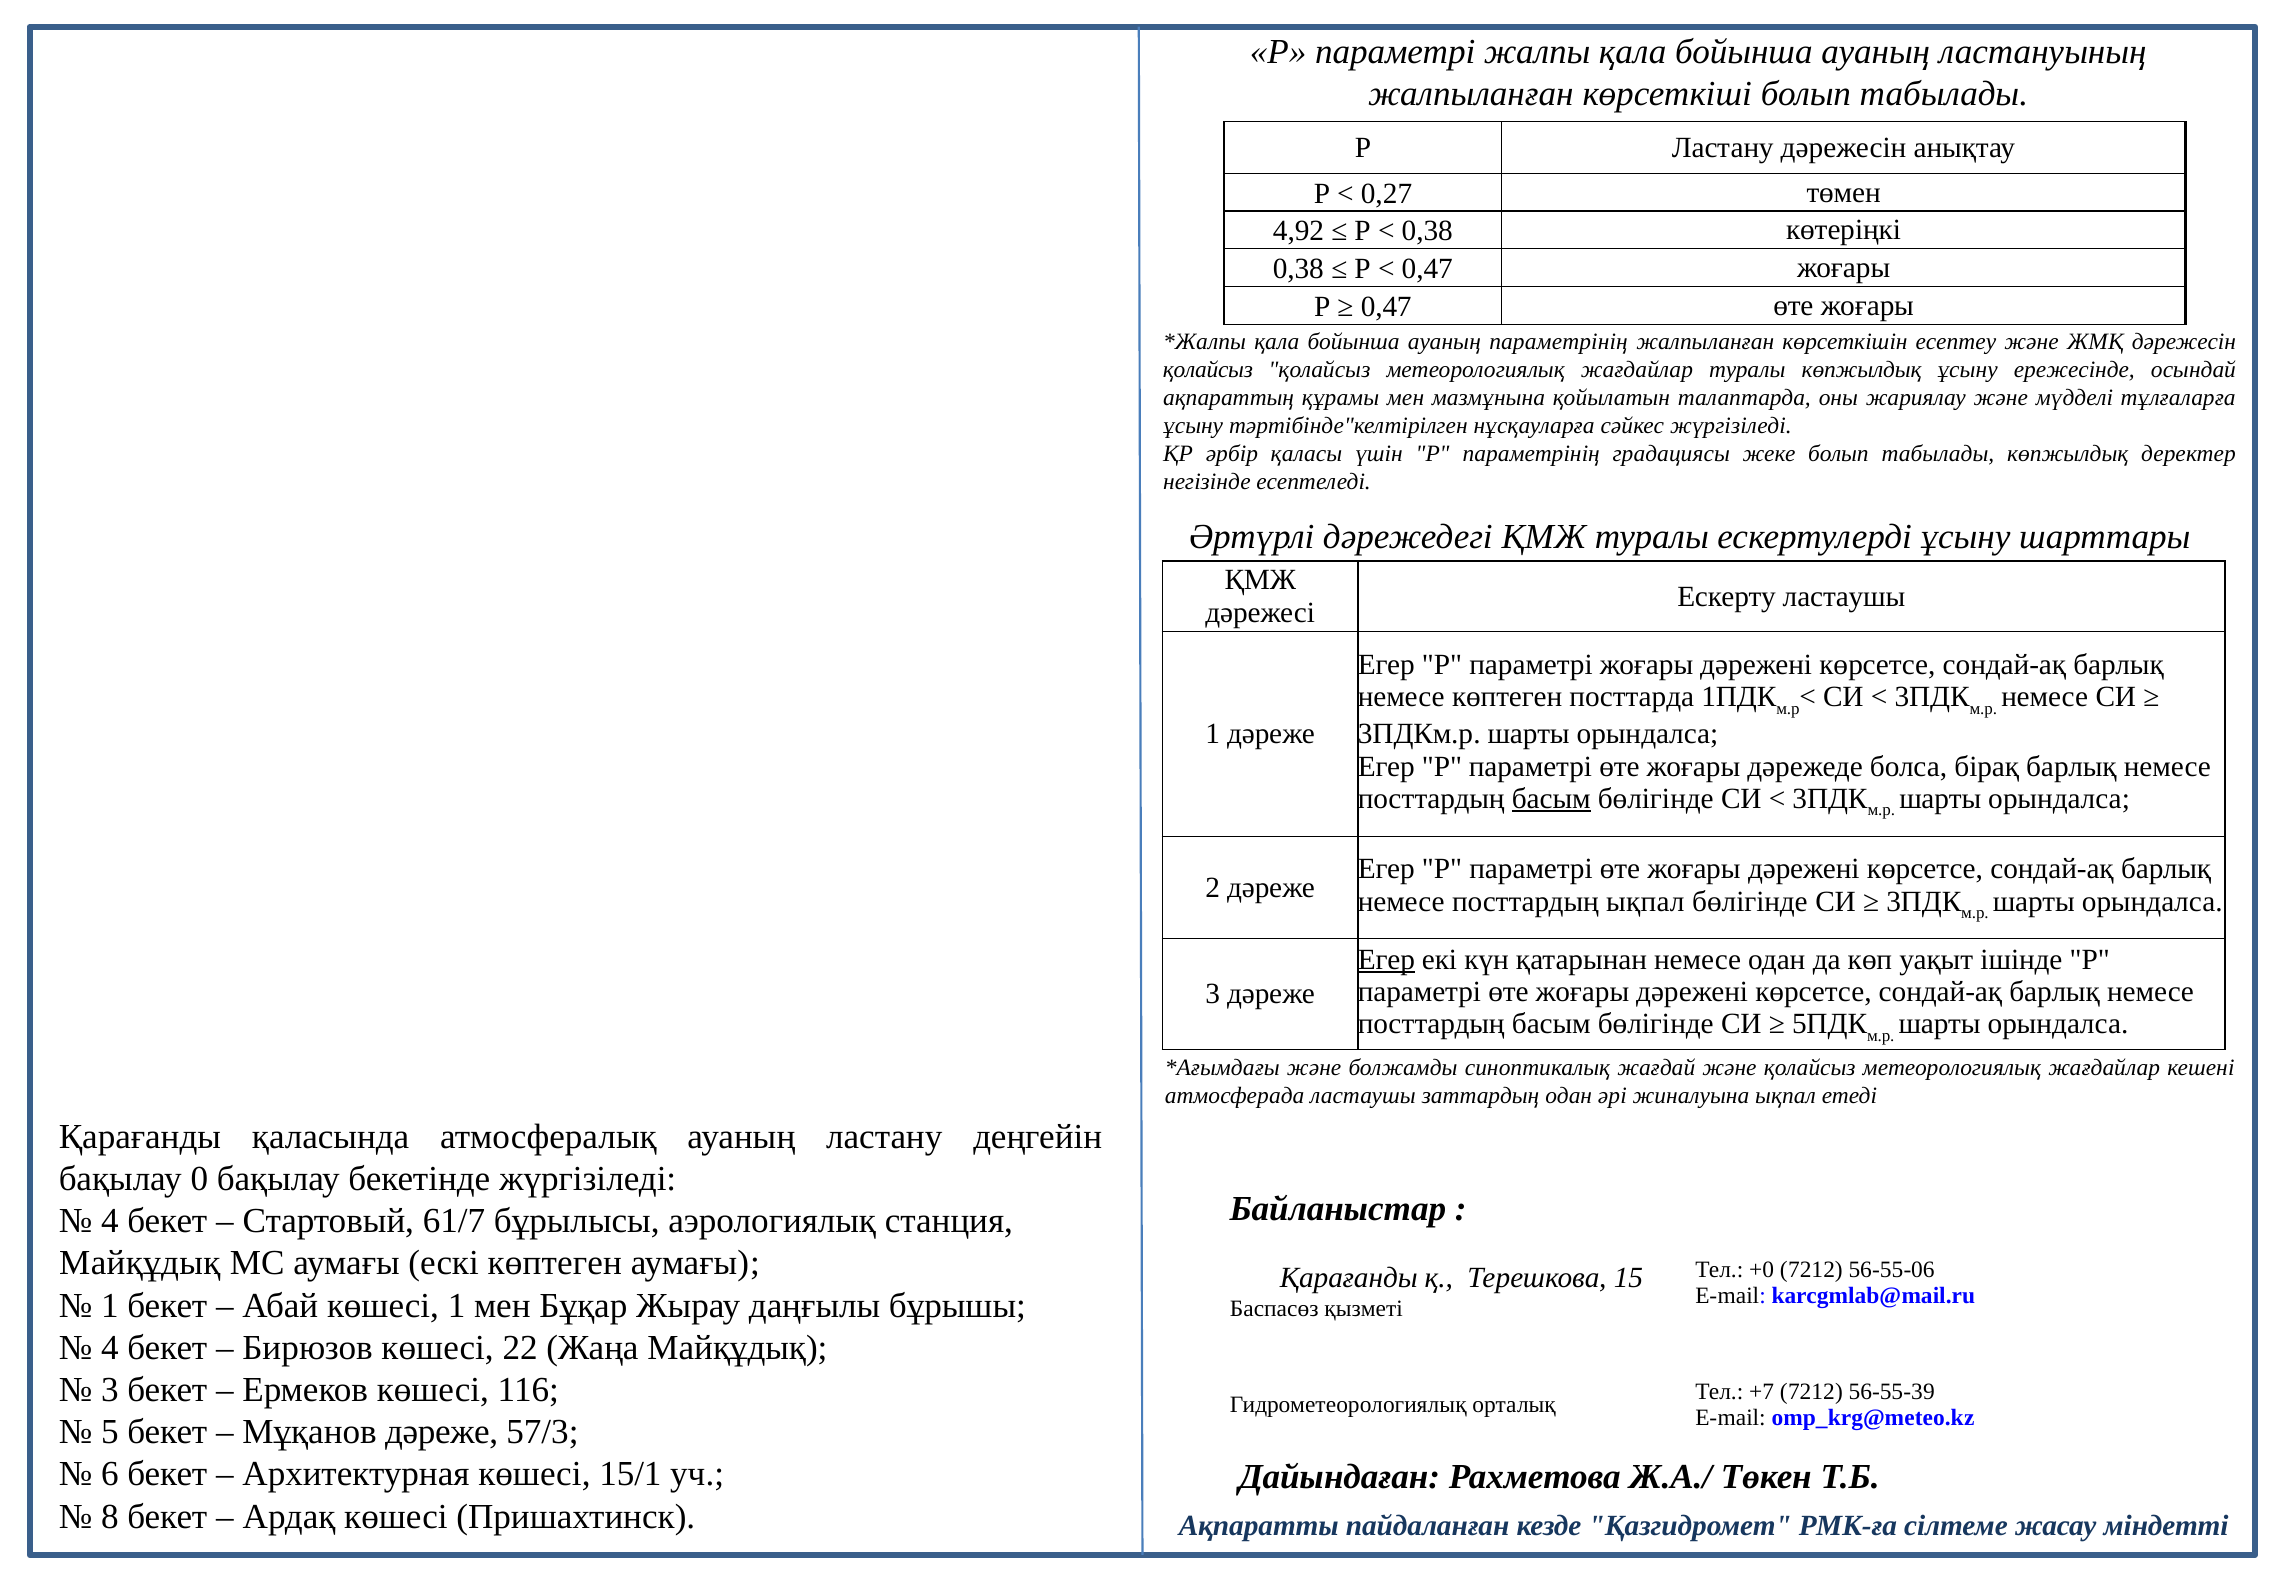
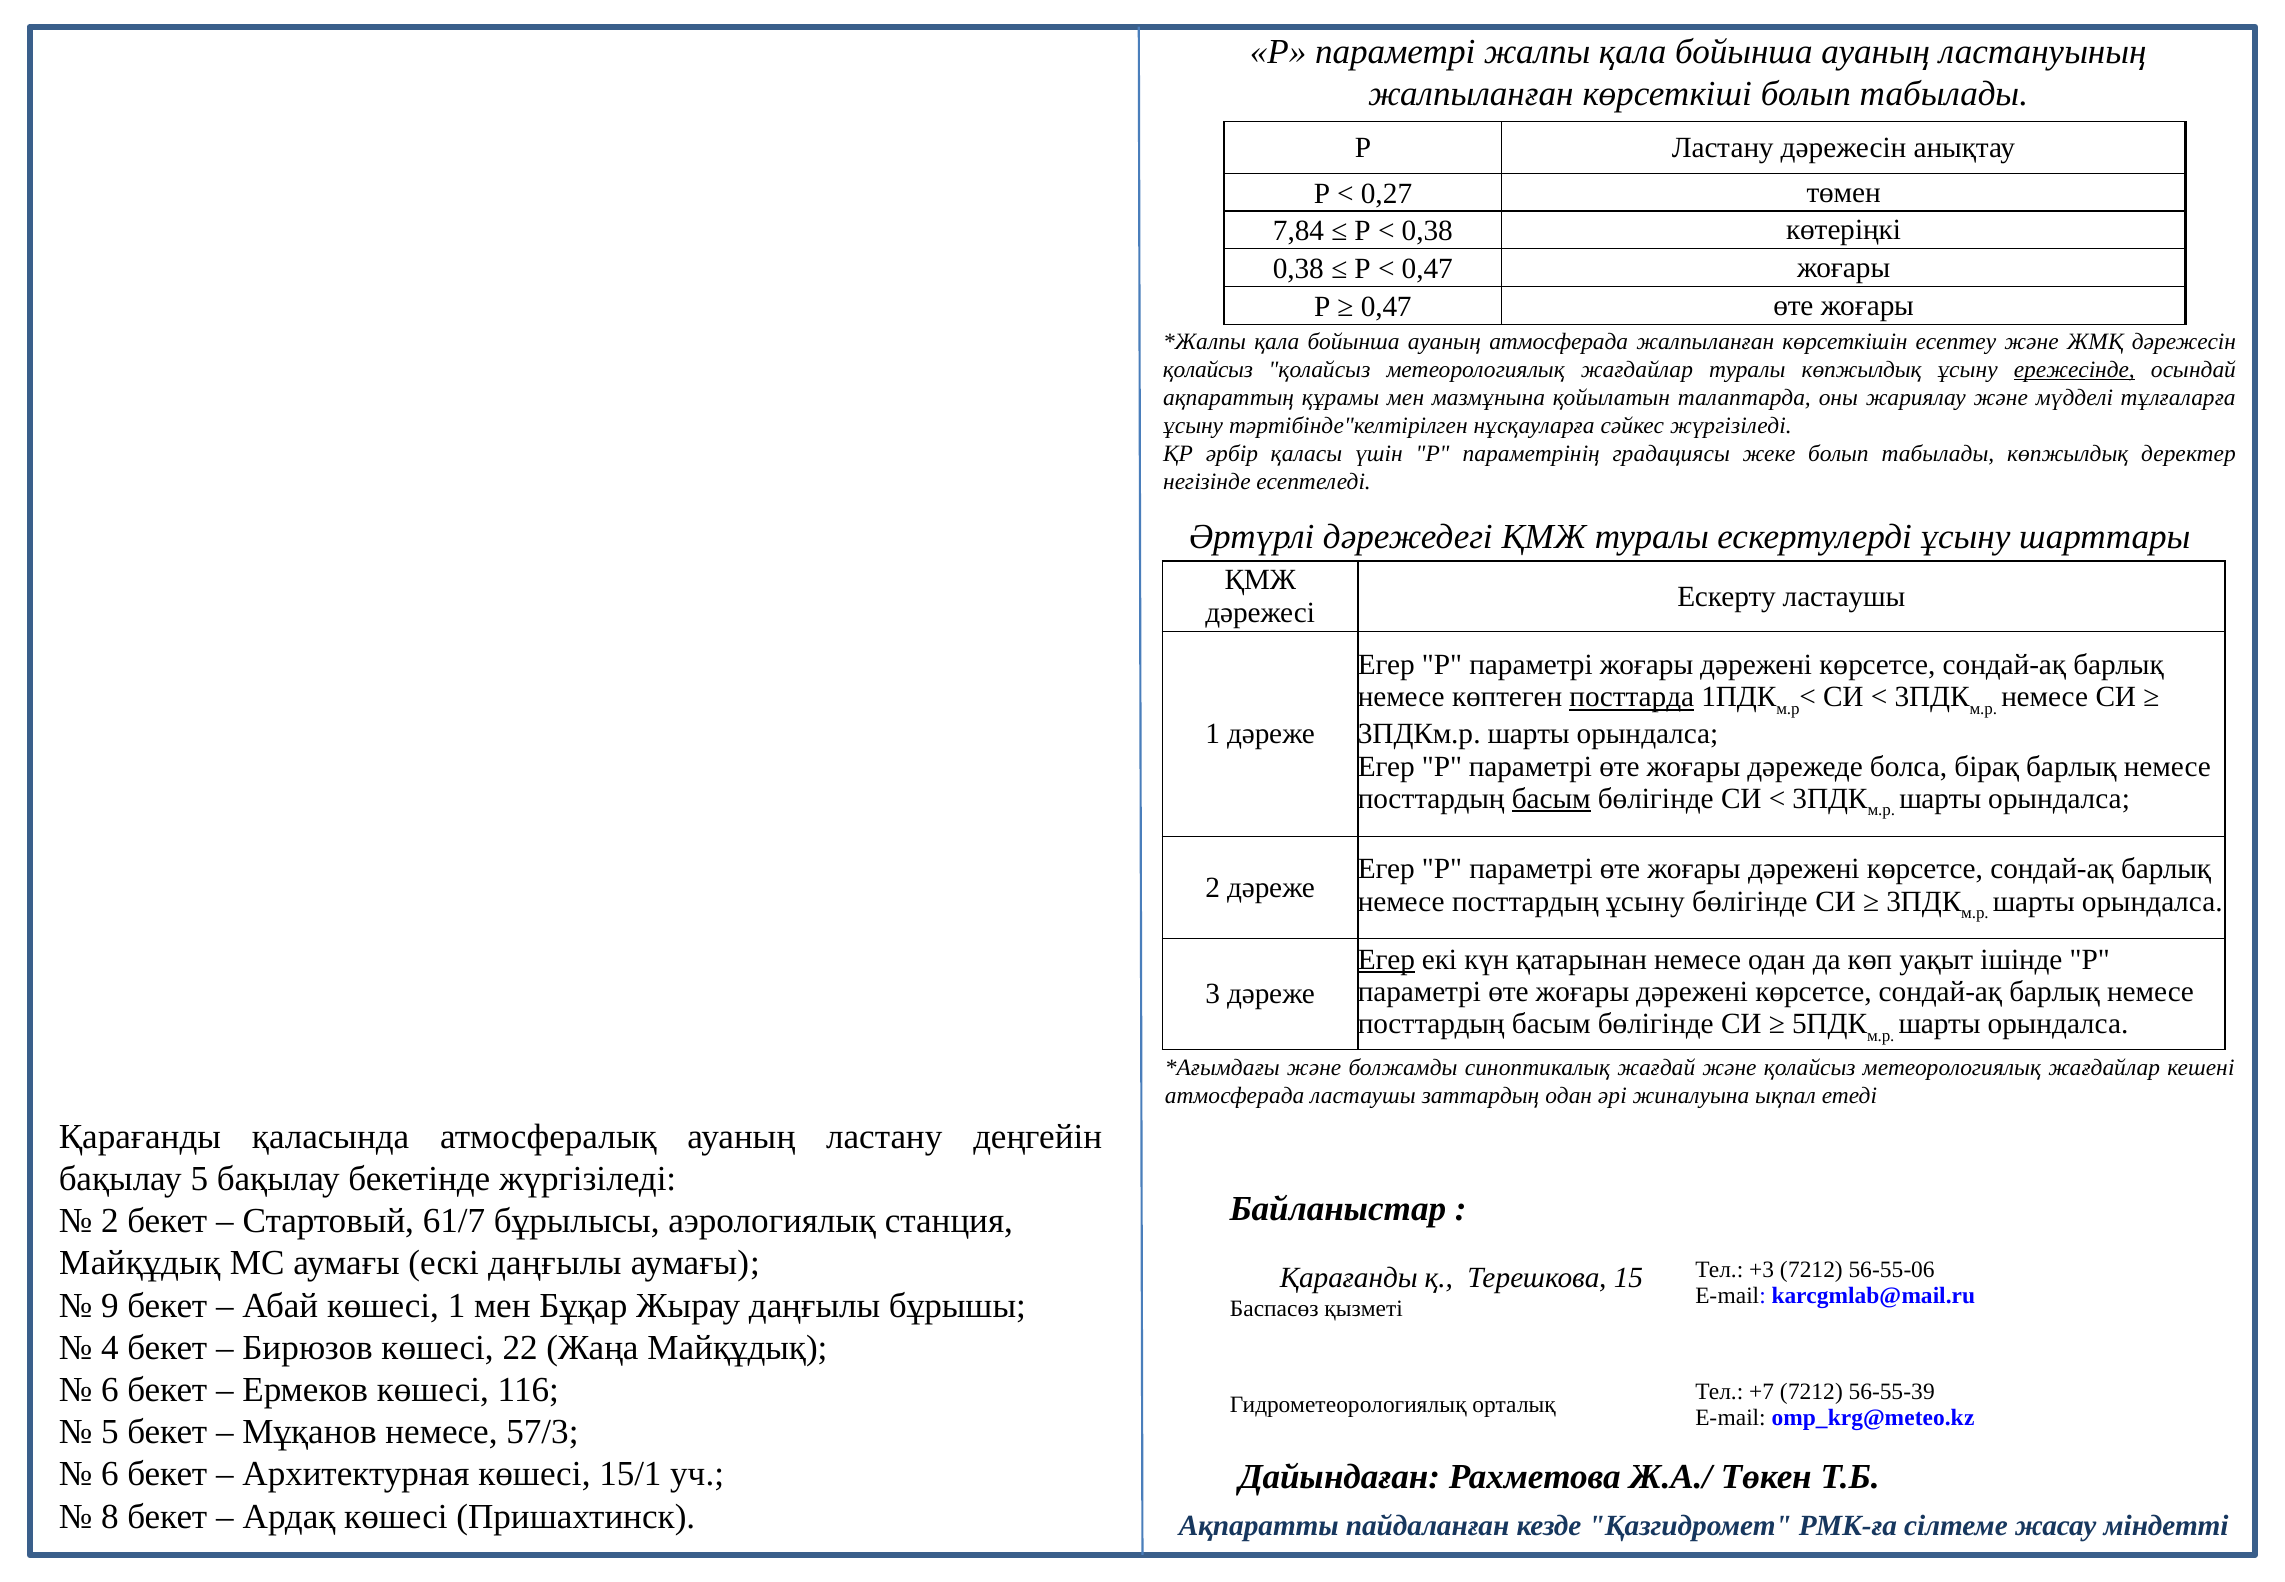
4,92: 4,92 -> 7,84
ауаның параметрінің: параметрінің -> атмосферада
ережесінде underline: none -> present
посттарда underline: none -> present
посттардың ықпал: ықпал -> ұсыну
бақылау 0: 0 -> 5
4 at (110, 1221): 4 -> 2
ескі көптеген: көптеген -> даңғылы
+0: +0 -> +3
1 at (110, 1305): 1 -> 9
3 at (110, 1390): 3 -> 6
Мұқанов дәреже: дәреже -> немесе
